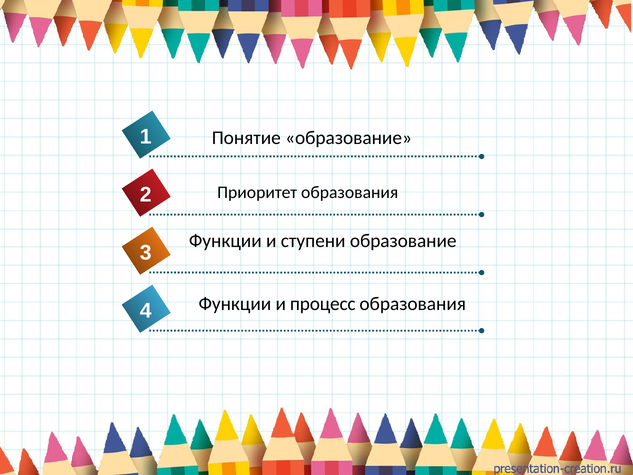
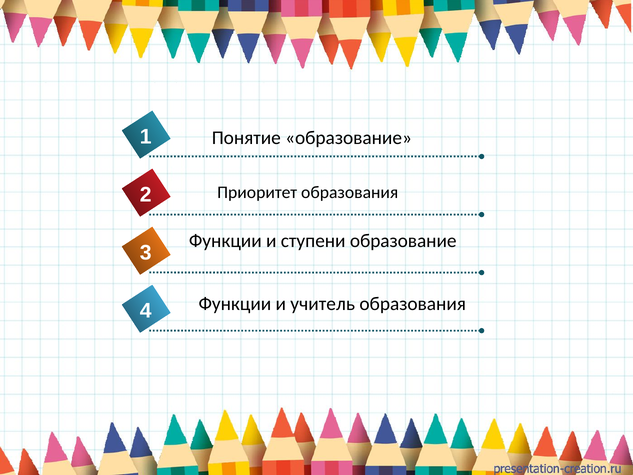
процесс: процесс -> учитель
